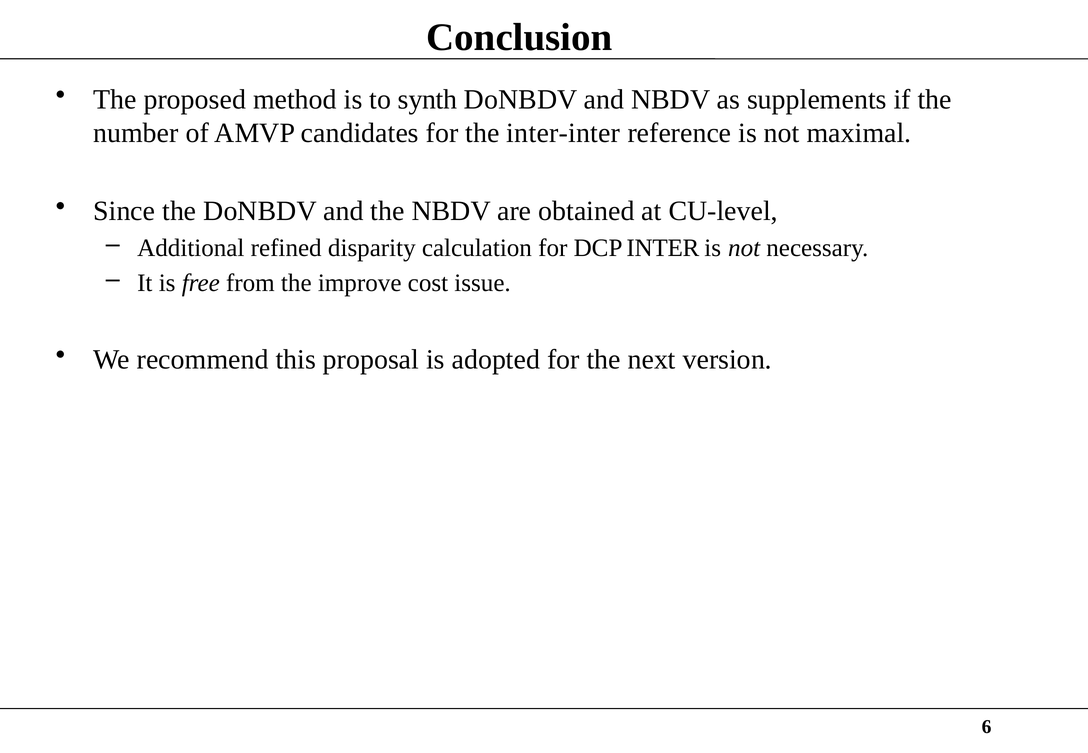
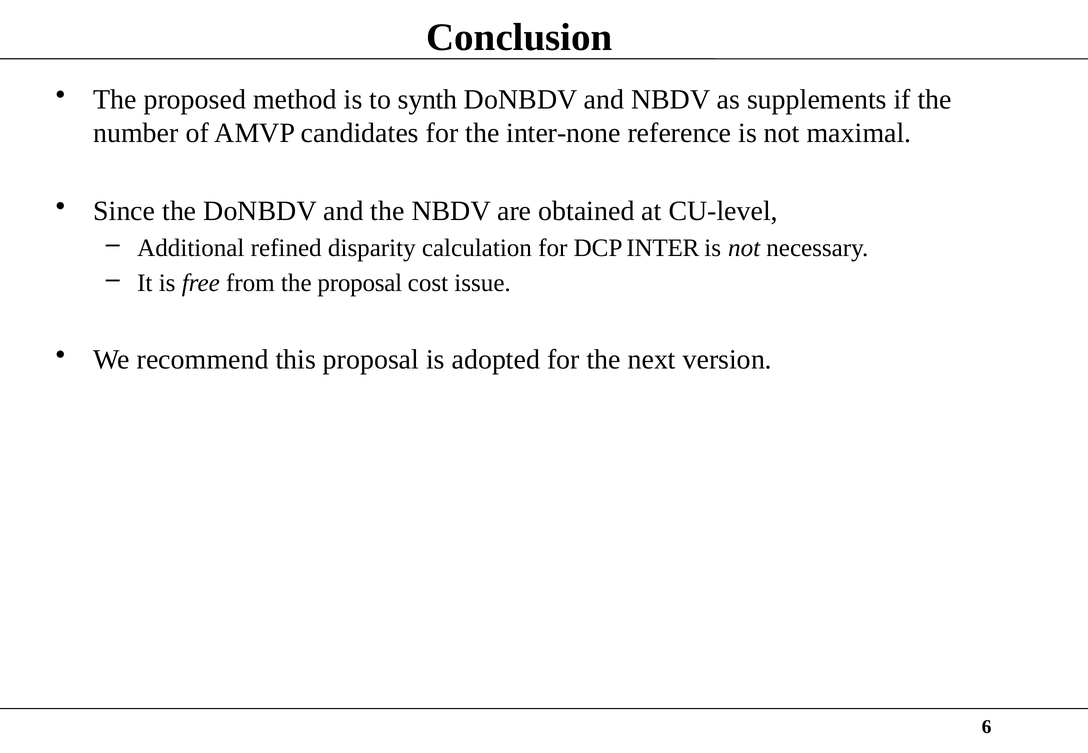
inter-inter: inter-inter -> inter-none
the improve: improve -> proposal
